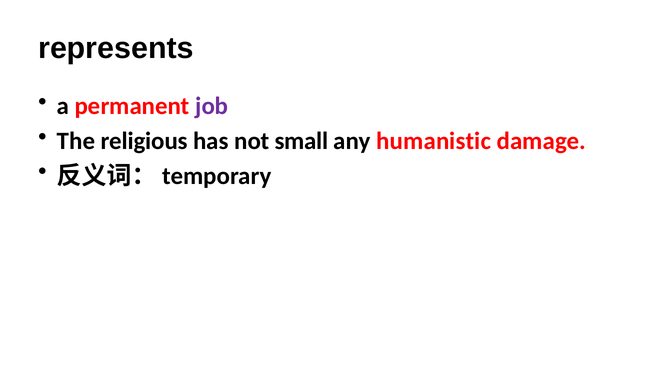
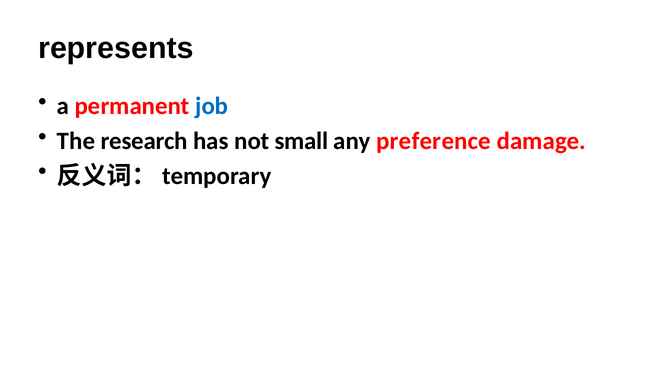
job colour: purple -> blue
religious: religious -> research
humanistic: humanistic -> preference
